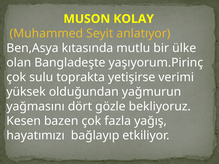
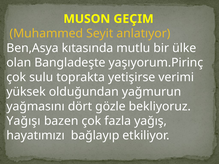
KOLAY: KOLAY -> GEÇIM
Kesen: Kesen -> Yağışı
